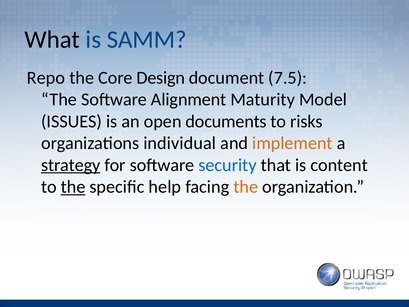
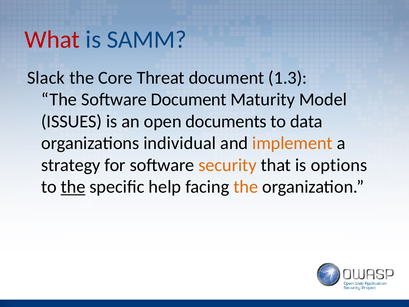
What colour: black -> red
Repo: Repo -> Slack
Design: Design -> Threat
7.5: 7.5 -> 1.3
Software Alignment: Alignment -> Document
risks: risks -> data
strategy underline: present -> none
security colour: blue -> orange
content: content -> options
